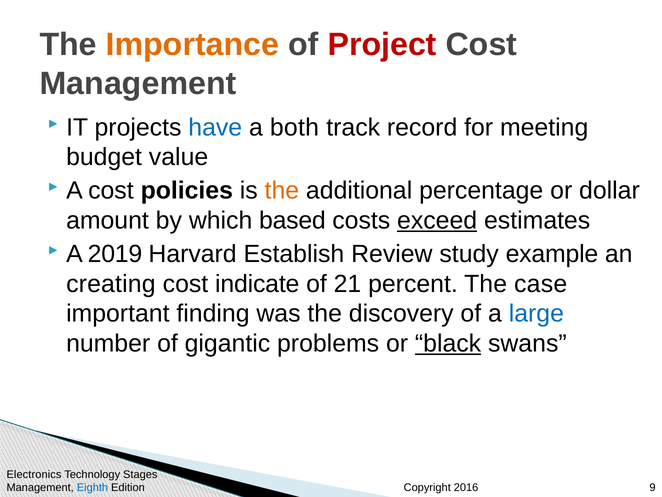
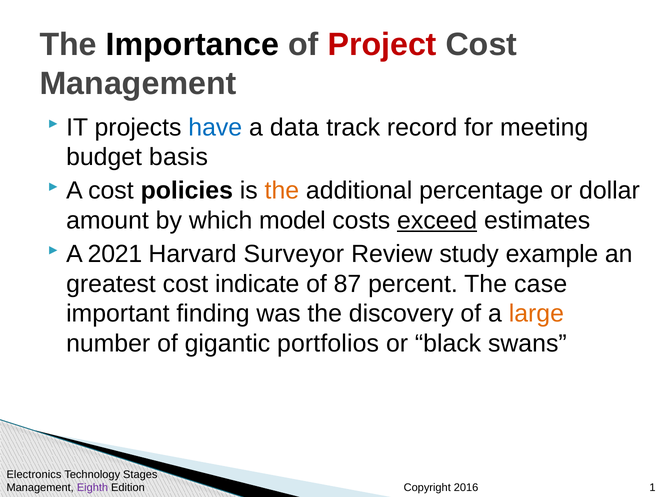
Importance colour: orange -> black
both: both -> data
value: value -> basis
based: based -> model
2019: 2019 -> 2021
Establish: Establish -> Surveyor
creating: creating -> greatest
21: 21 -> 87
large colour: blue -> orange
problems: problems -> portfolios
black underline: present -> none
Eighth colour: blue -> purple
9: 9 -> 1
